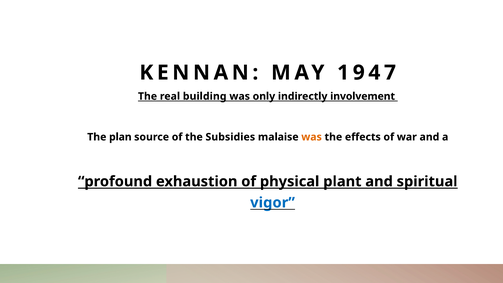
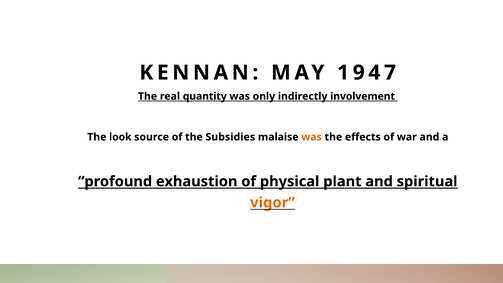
building: building -> quantity
plan: plan -> look
vigor colour: blue -> orange
